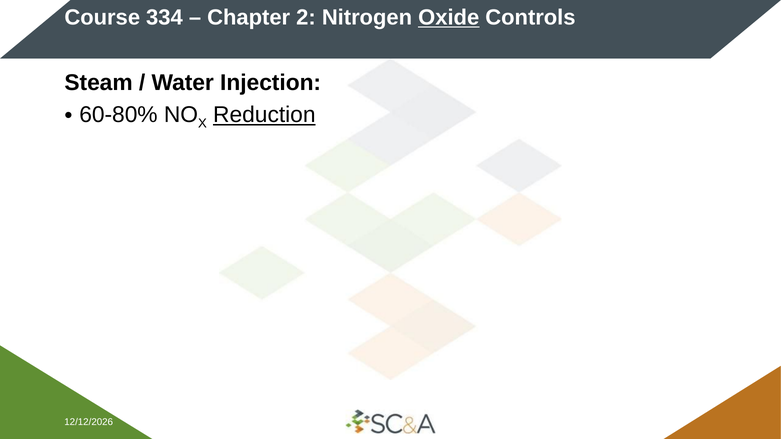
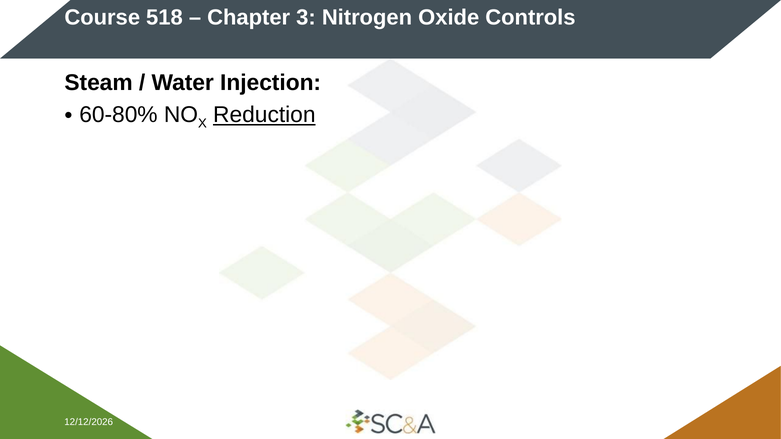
334: 334 -> 518
2: 2 -> 3
Oxide underline: present -> none
